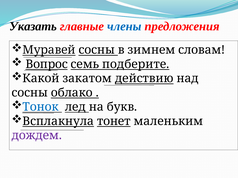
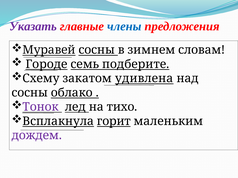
Указать colour: black -> purple
Вопрос: Вопрос -> Городе
Какой: Какой -> Схему
действию: действию -> удивлена
Тонок colour: blue -> purple
букв: букв -> тихо
тонет: тонет -> горит
